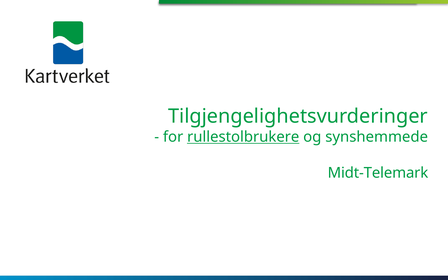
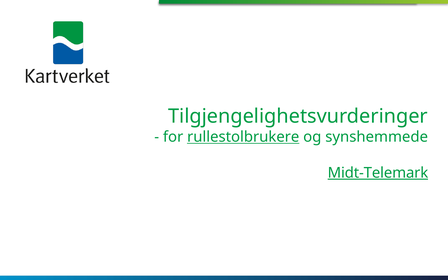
Midt-Telemark underline: none -> present
